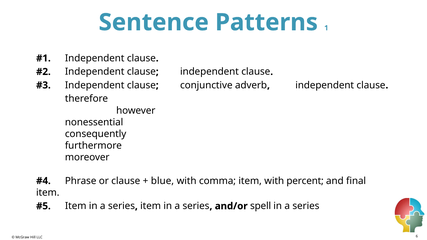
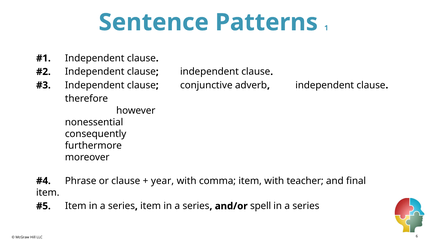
blue: blue -> year
percent: percent -> teacher
